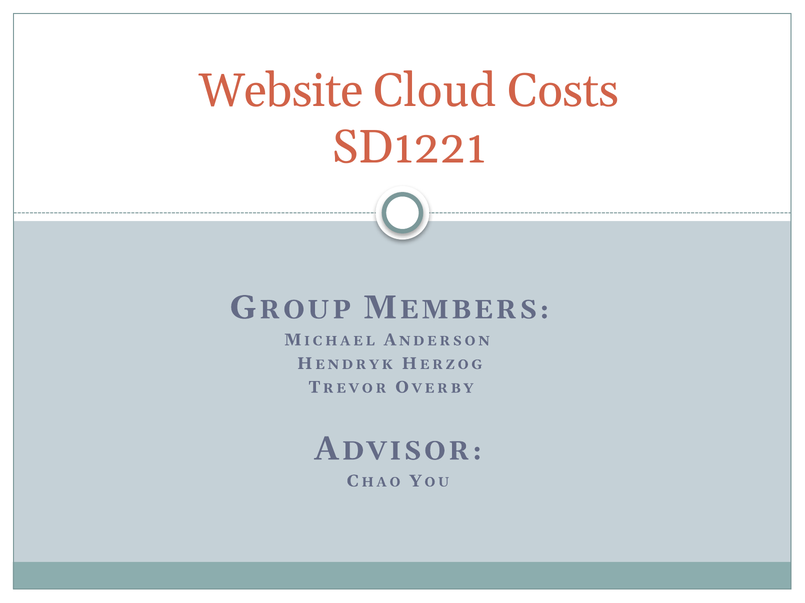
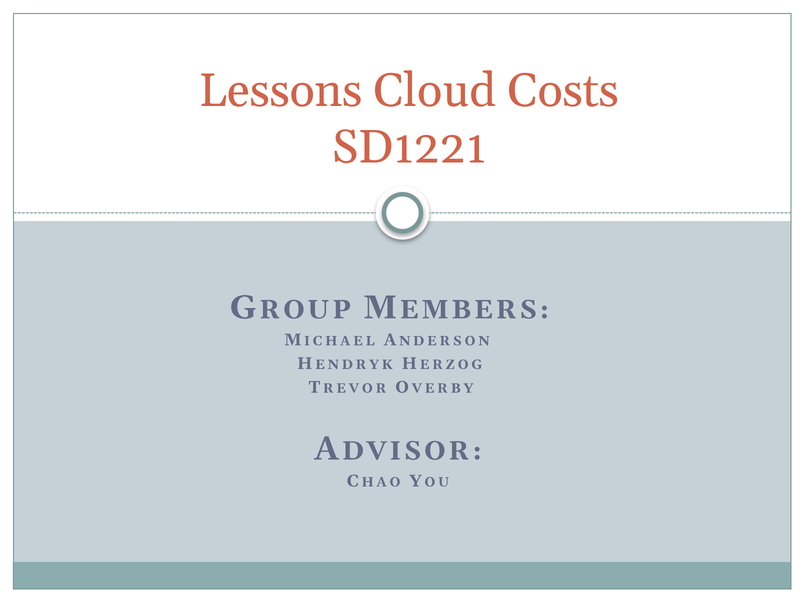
Website: Website -> Lessons
